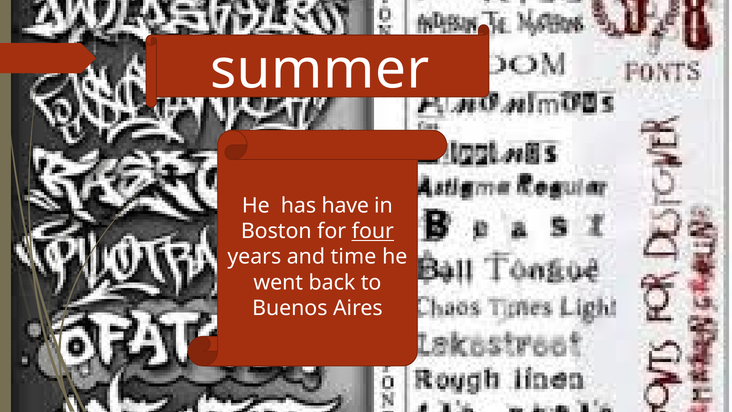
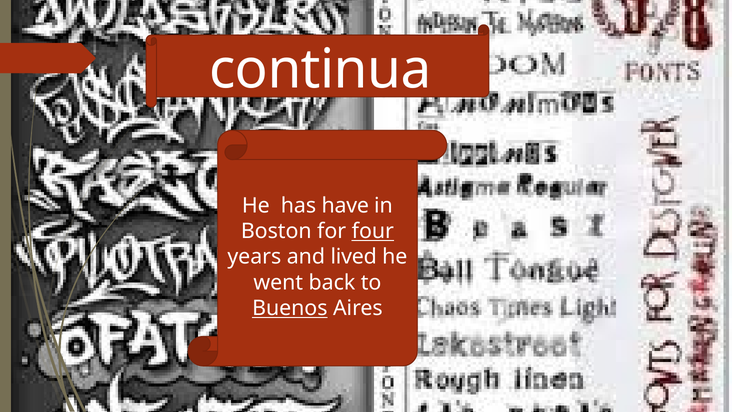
summer: summer -> continua
time: time -> lived
Buenos underline: none -> present
